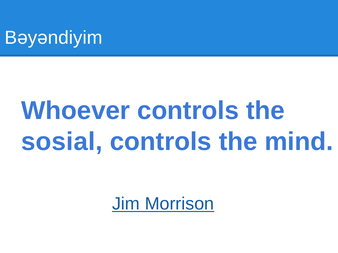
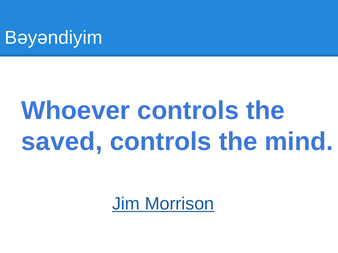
sosial: sosial -> saved
